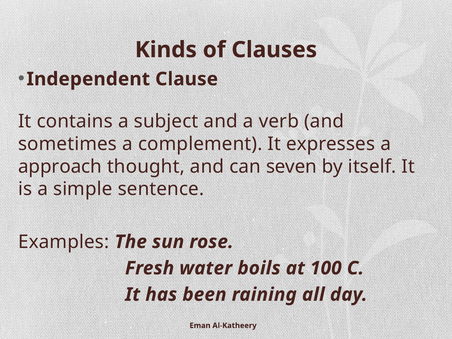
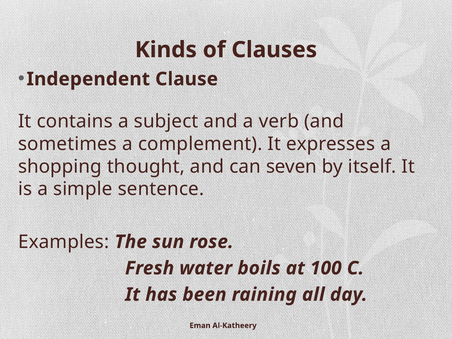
approach: approach -> shopping
